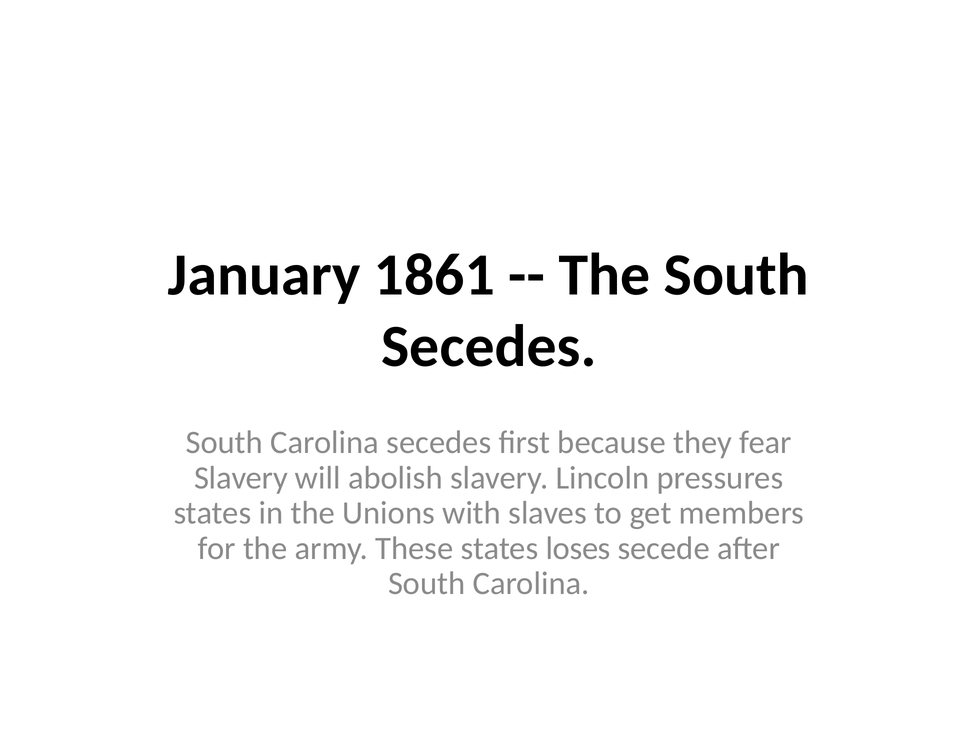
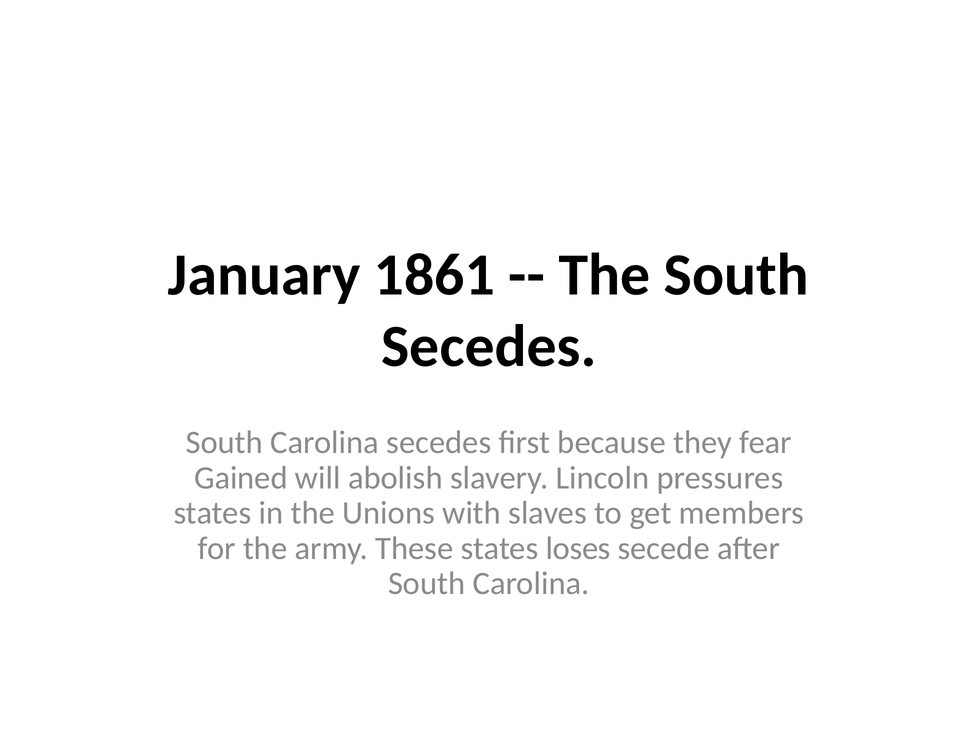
Slavery at (241, 478): Slavery -> Gained
